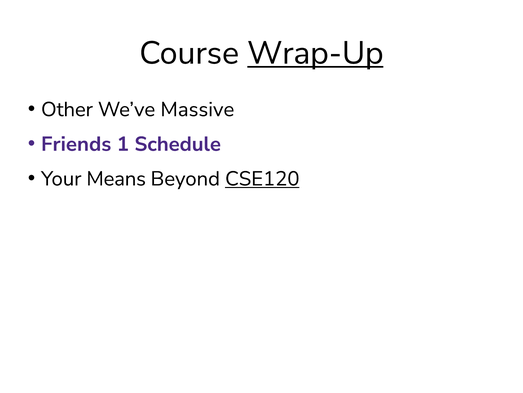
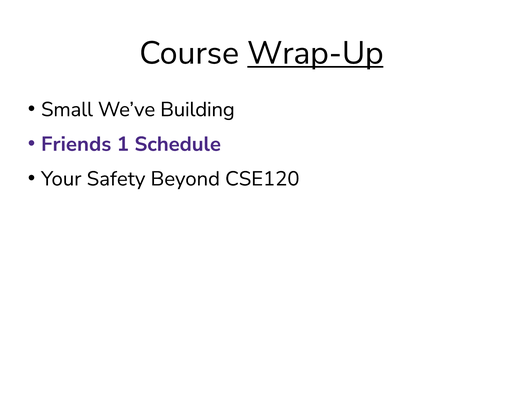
Other: Other -> Small
Massive: Massive -> Building
Means: Means -> Safety
CSE120 underline: present -> none
